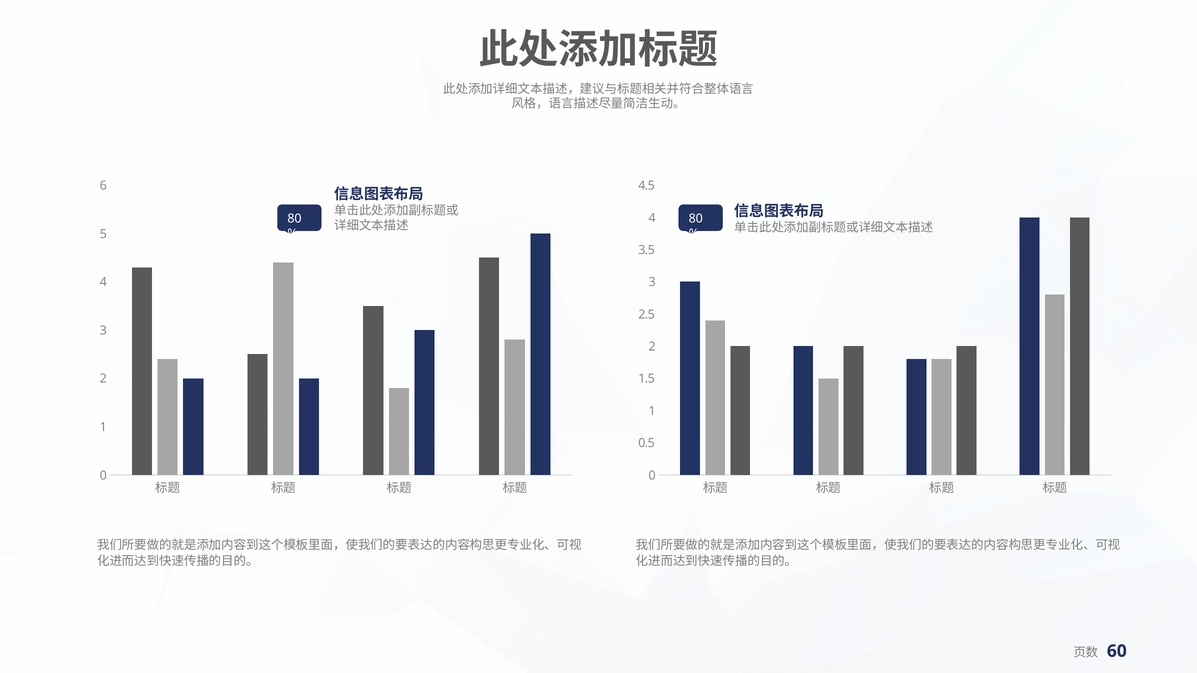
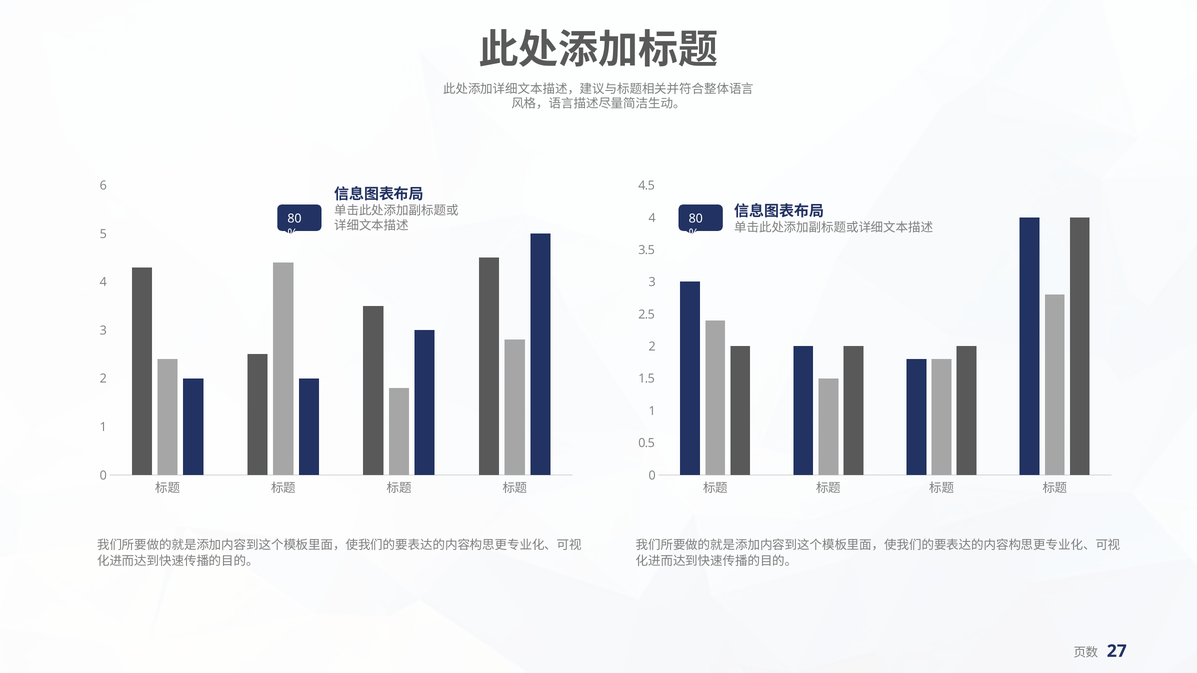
60: 60 -> 27
